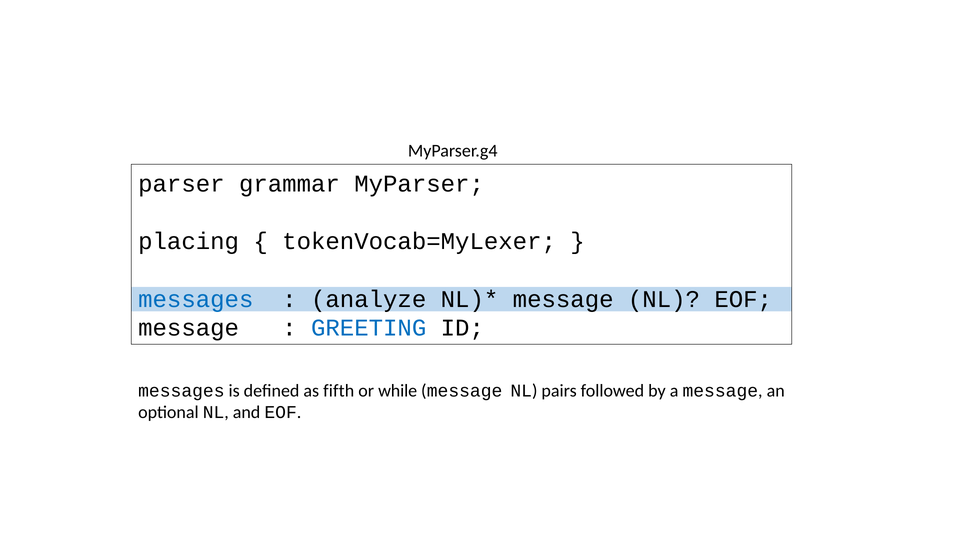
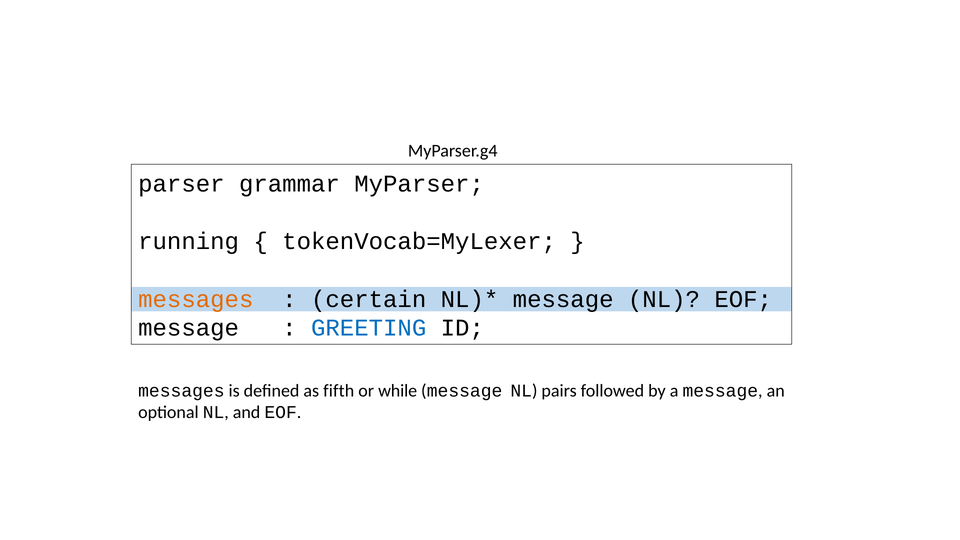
placing: placing -> running
messages at (196, 299) colour: blue -> orange
analyze: analyze -> certain
